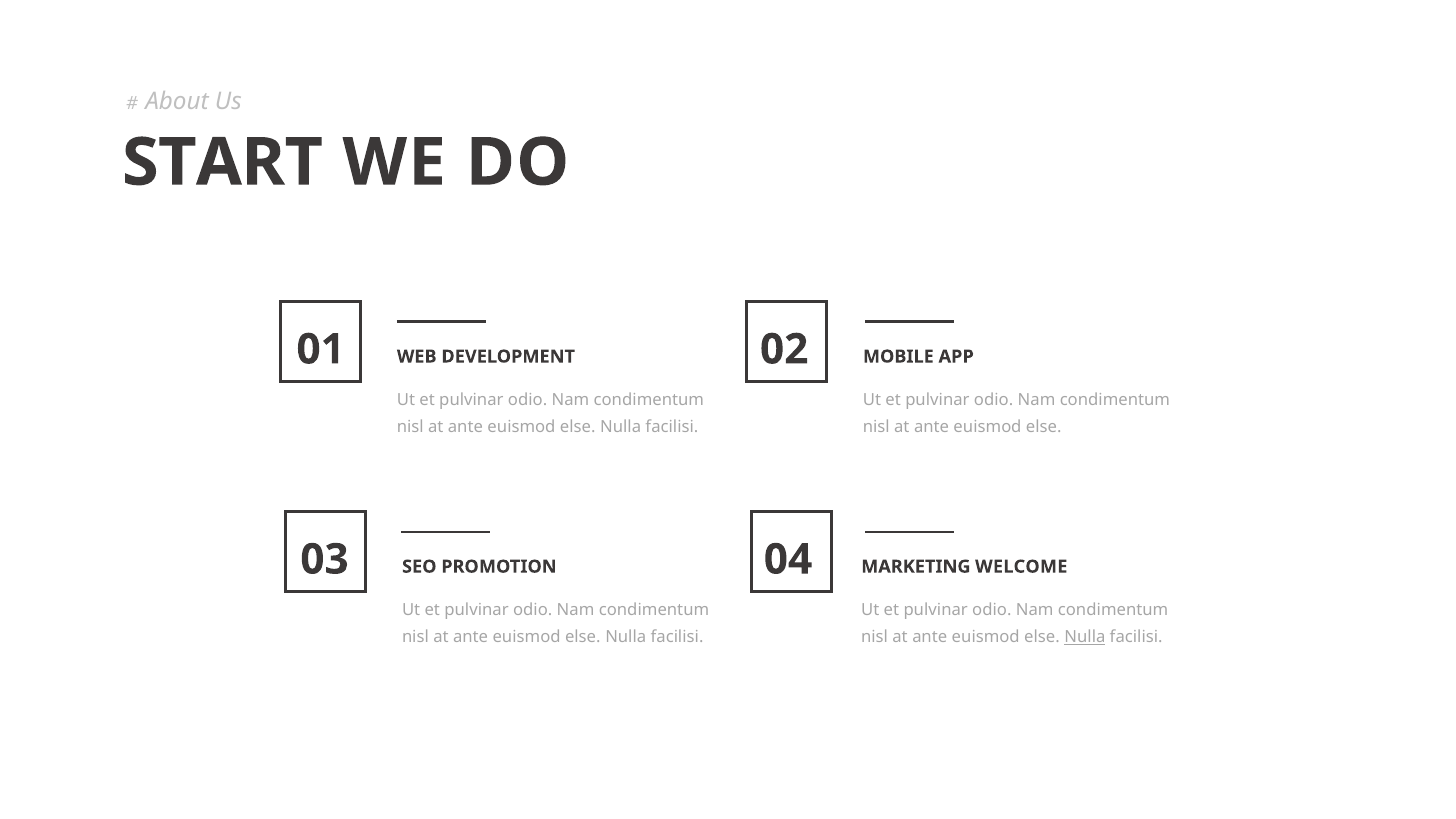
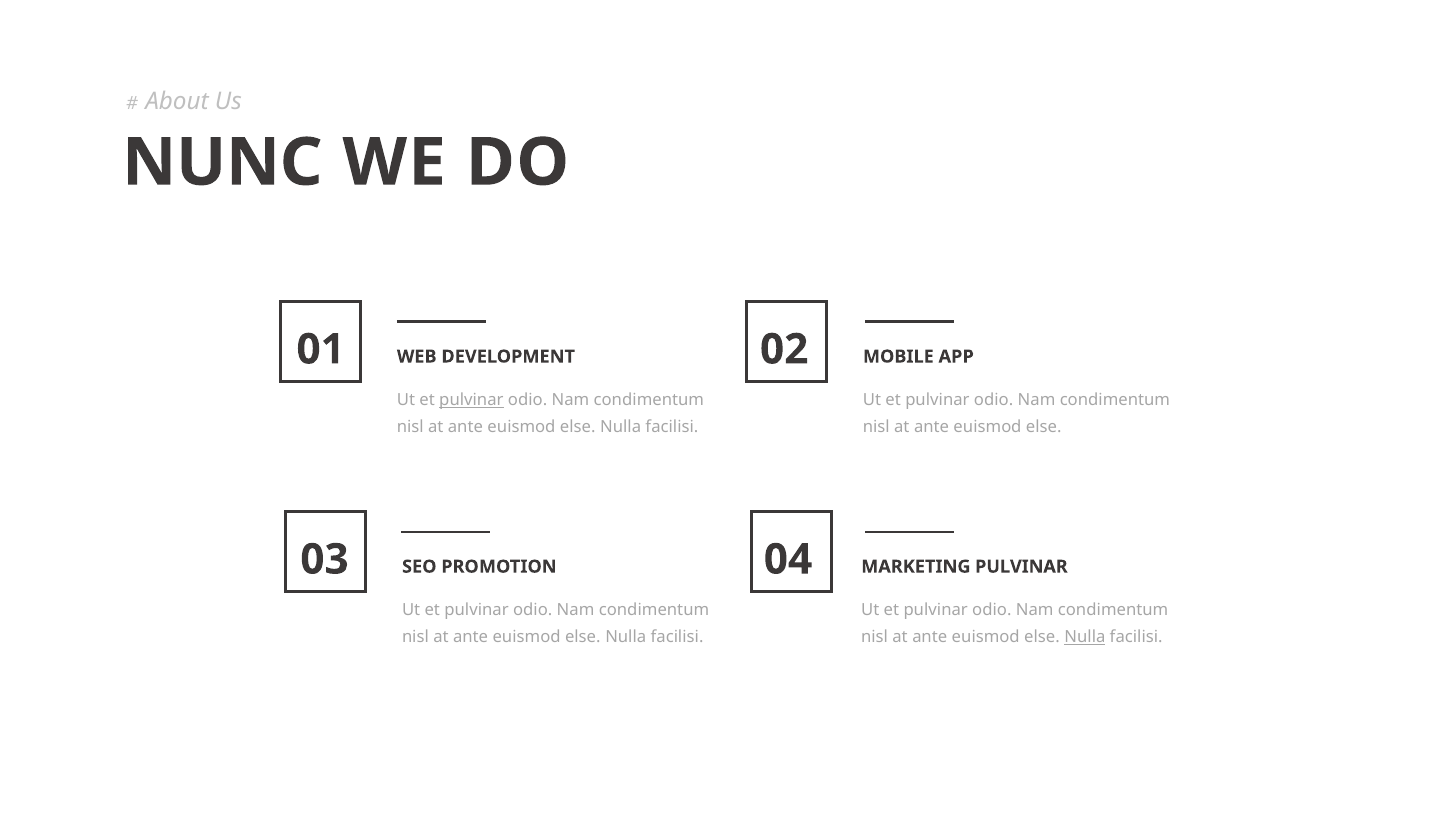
START: START -> NUNC
pulvinar at (471, 400) underline: none -> present
MARKETING WELCOME: WELCOME -> PULVINAR
